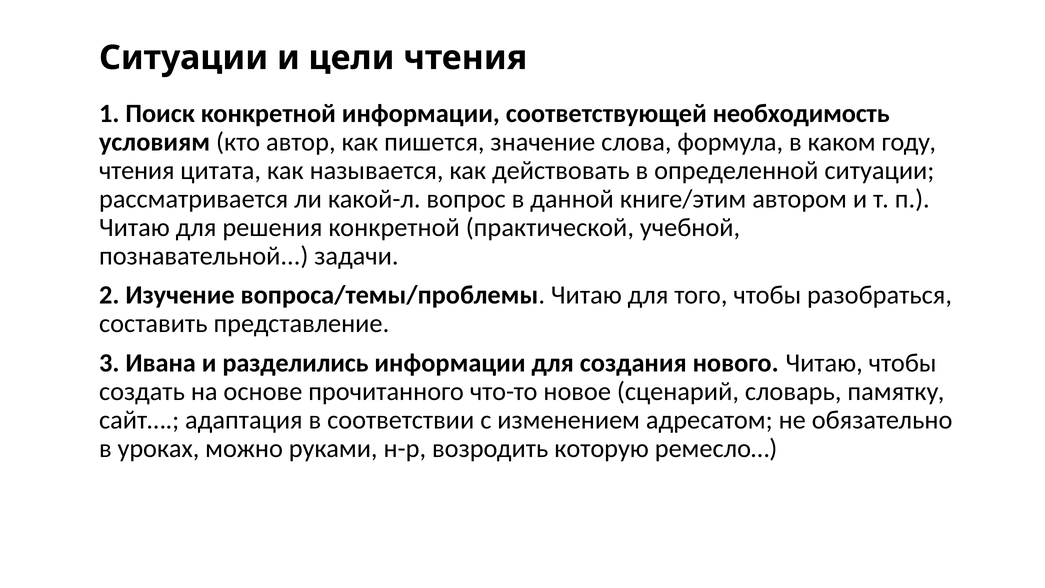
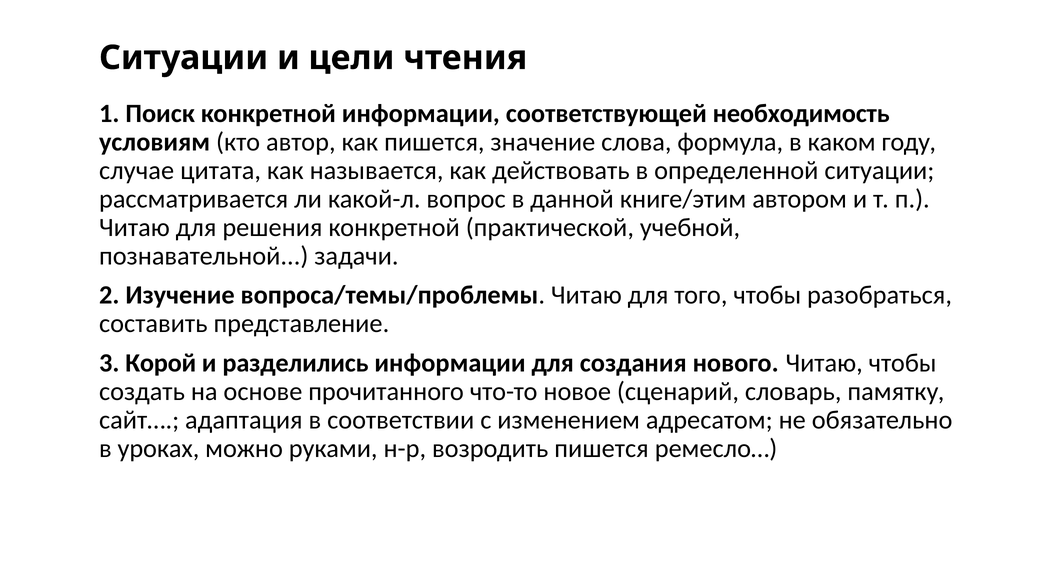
чтения at (137, 170): чтения -> случае
Ивана: Ивана -> Корой
возродить которую: которую -> пишется
